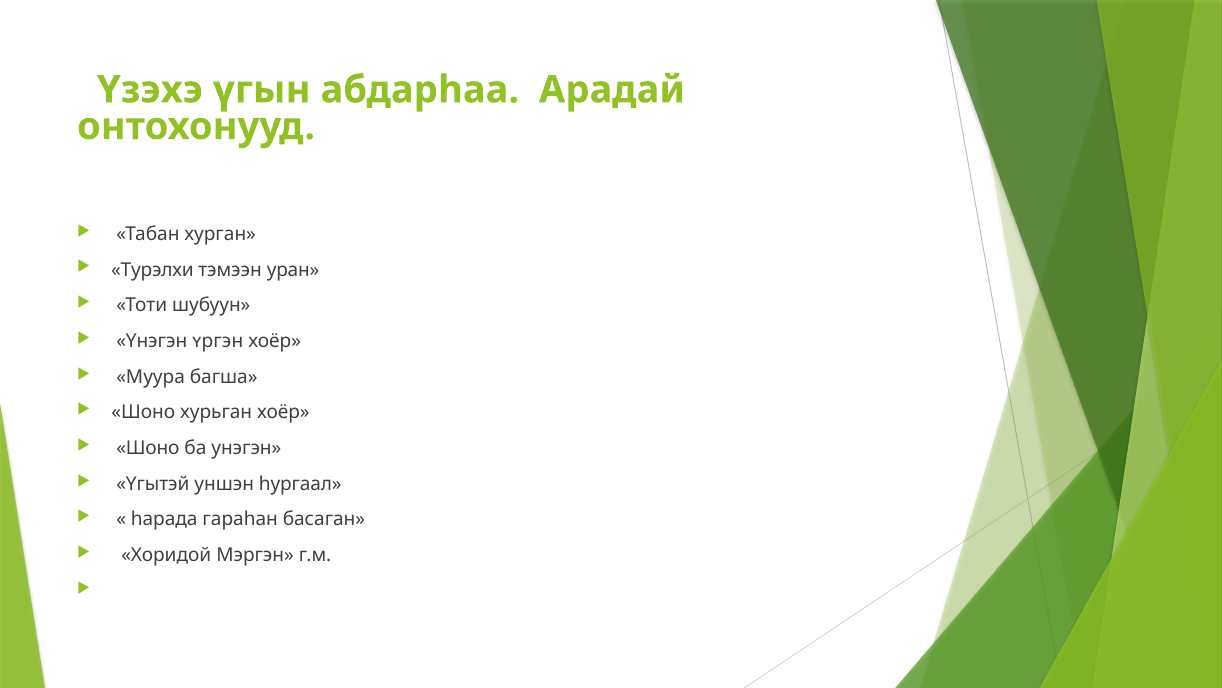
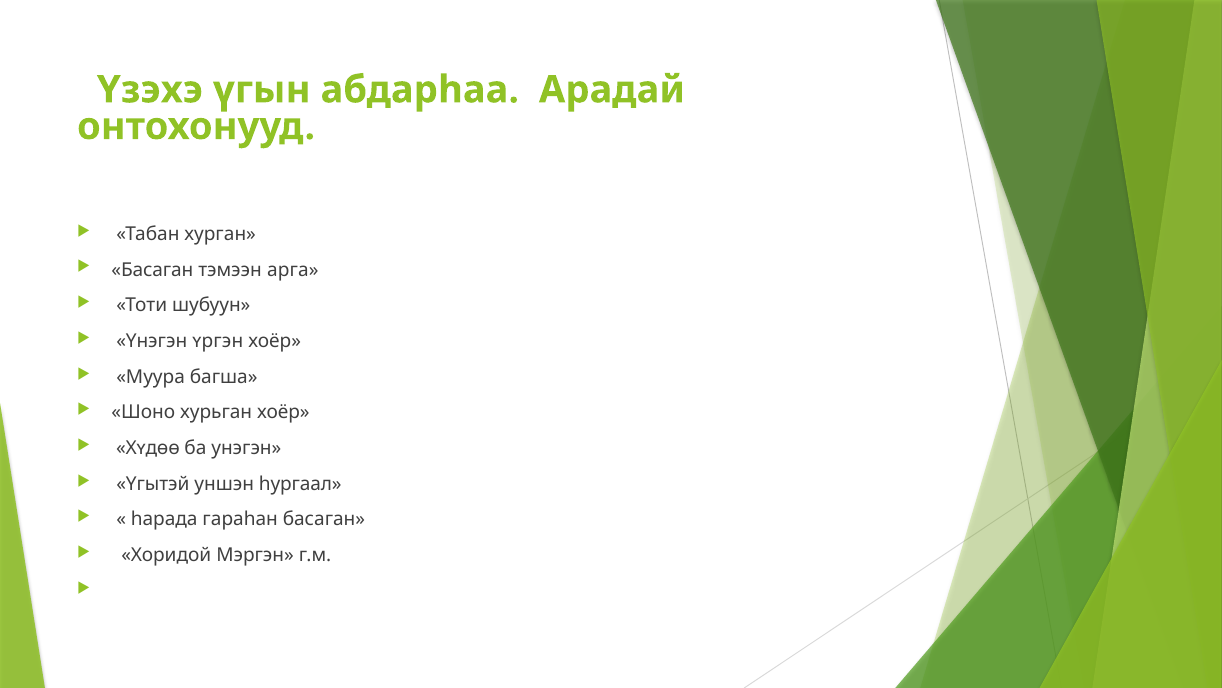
Турэлхи at (152, 270): Турэлхи -> Басаган
уран: уран -> арга
Шоно at (148, 448): Шоно -> Хʏдөө
